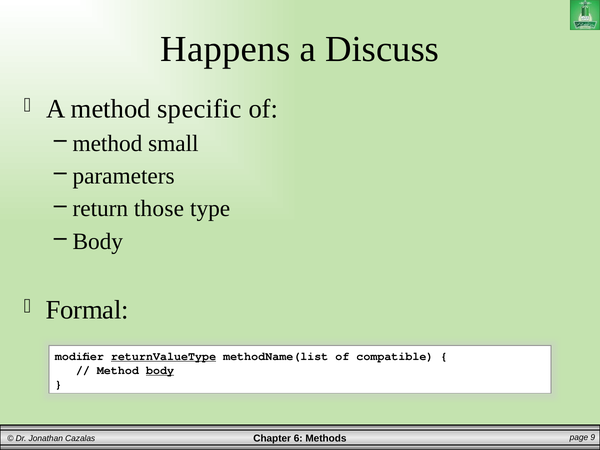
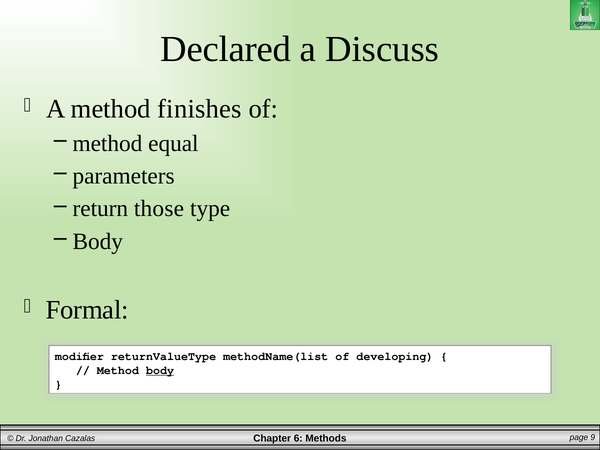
Happens: Happens -> Declared
specific: specific -> finishes
small: small -> equal
returnValueType underline: present -> none
compatible: compatible -> developing
